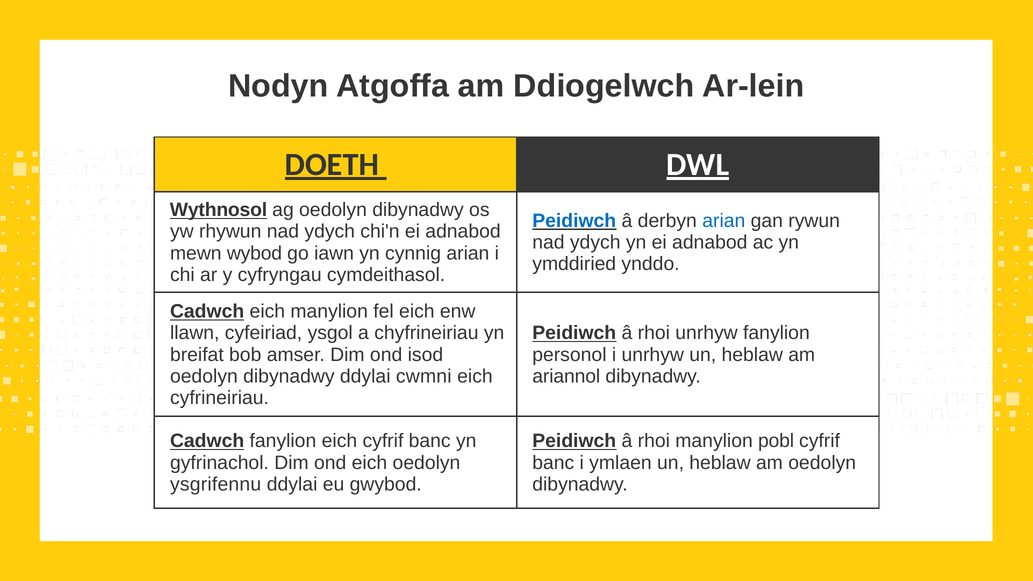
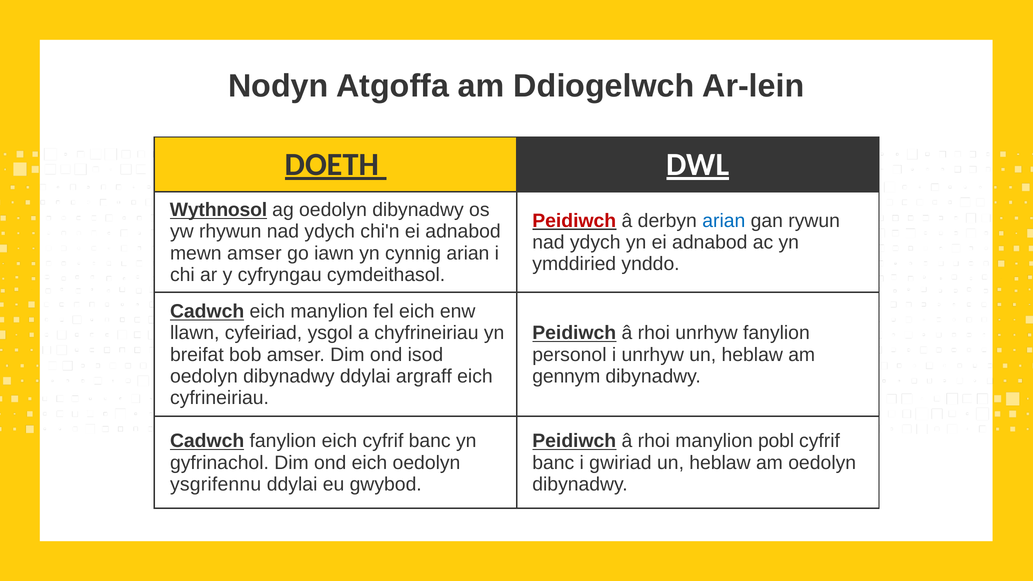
Peidiwch at (574, 221) colour: blue -> red
mewn wybod: wybod -> amser
cwmni: cwmni -> argraff
ariannol: ariannol -> gennym
ymlaen: ymlaen -> gwiriad
